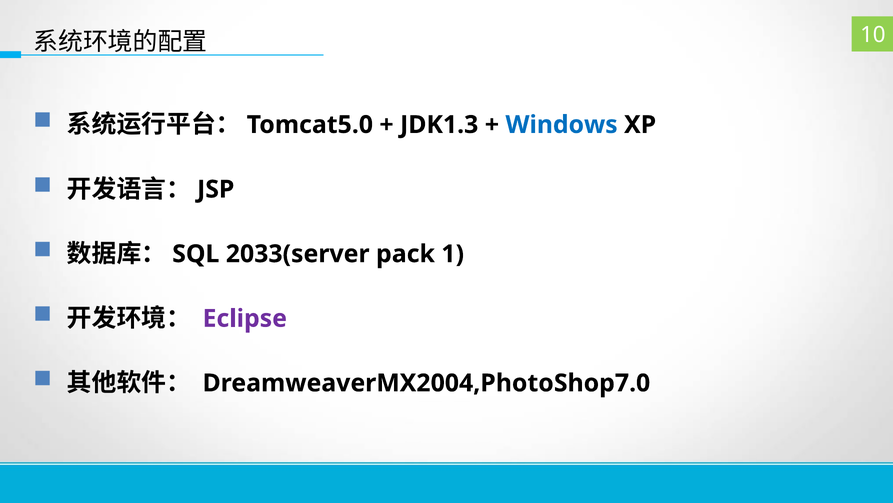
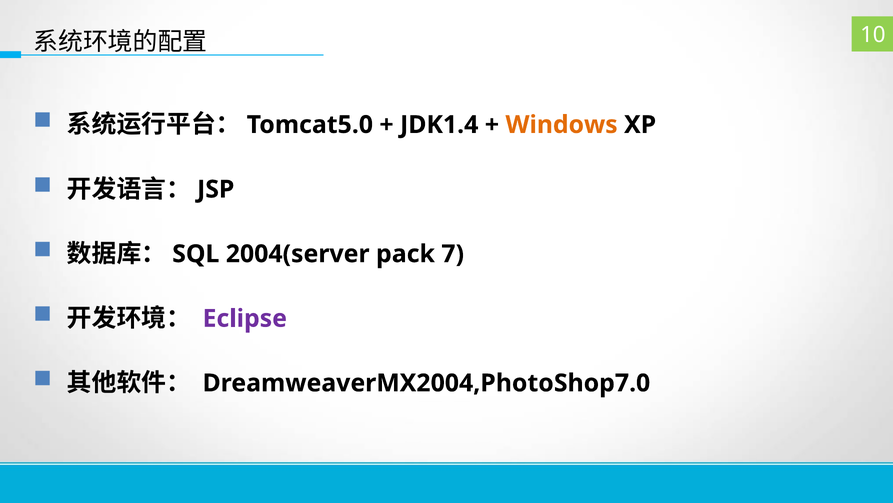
JDK1.3: JDK1.3 -> JDK1.4
Windows colour: blue -> orange
2033(server: 2033(server -> 2004(server
1: 1 -> 7
